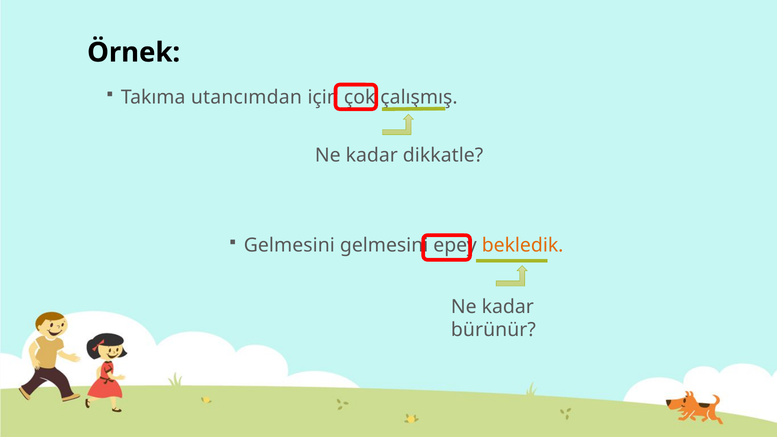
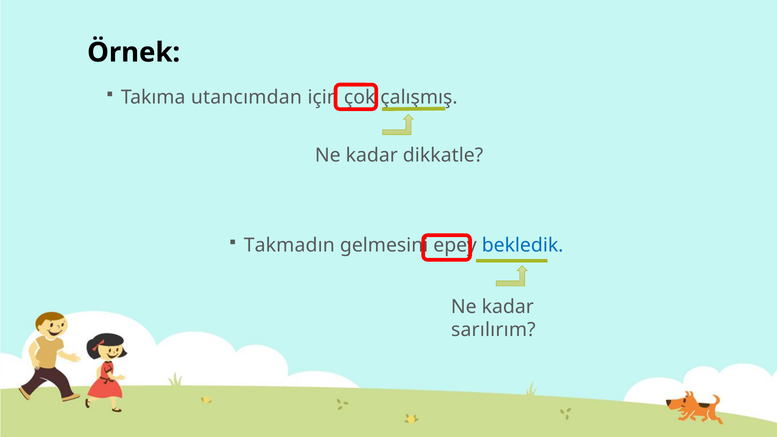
Gelmesini at (289, 245): Gelmesini -> Takmadın
bekledik colour: orange -> blue
bürünür: bürünür -> sarılırım
